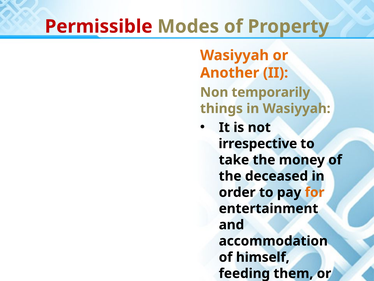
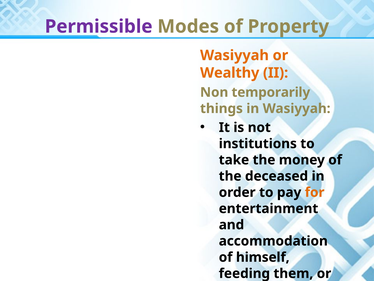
Permissible colour: red -> purple
Another: Another -> Wealthy
irrespective: irrespective -> institutions
